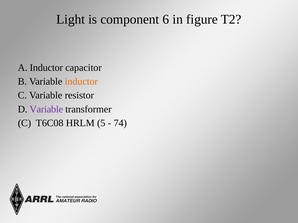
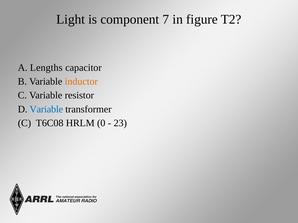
6: 6 -> 7
A Inductor: Inductor -> Lengths
Variable at (46, 109) colour: purple -> blue
5: 5 -> 0
74: 74 -> 23
